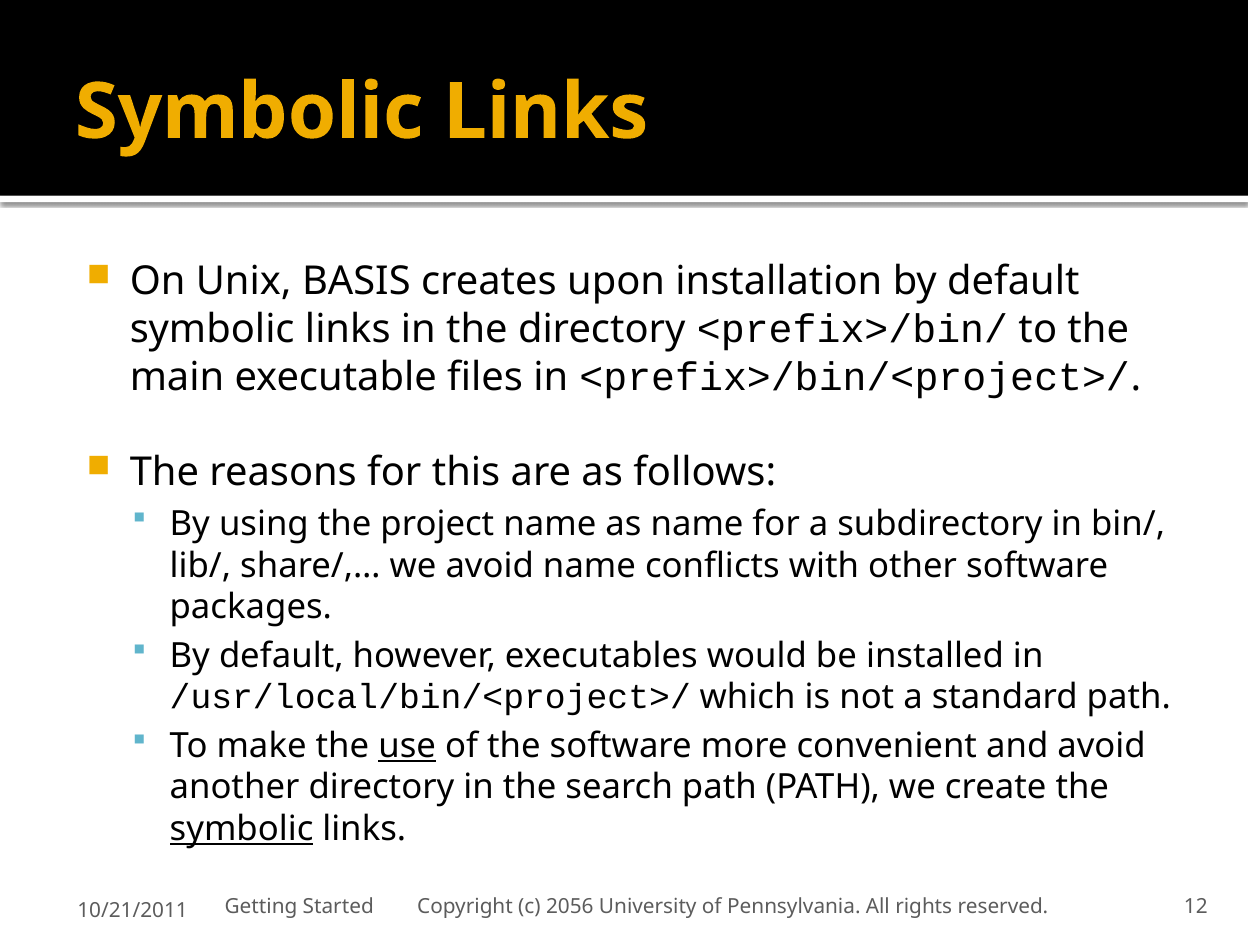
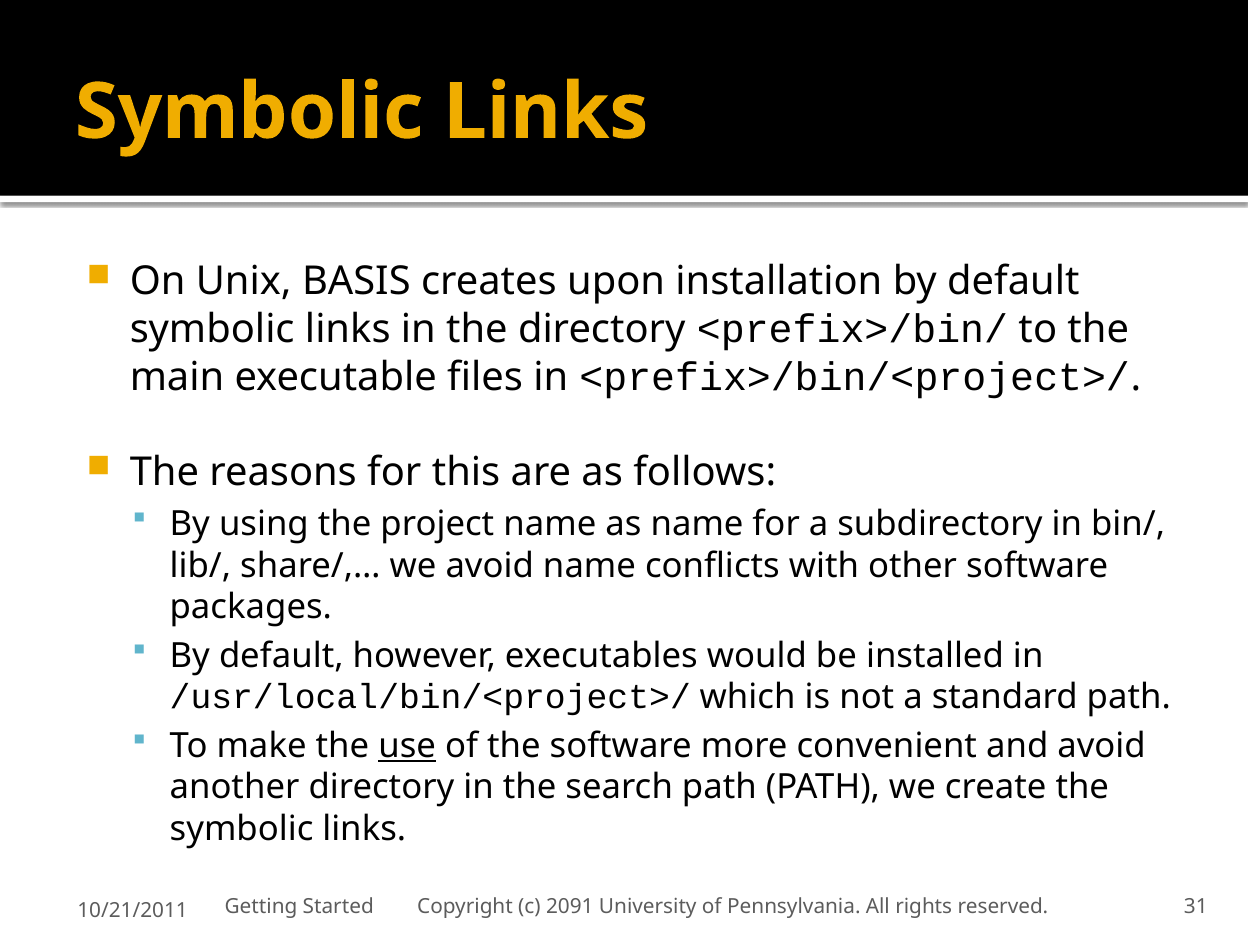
symbolic at (242, 829) underline: present -> none
2056: 2056 -> 2091
12: 12 -> 31
